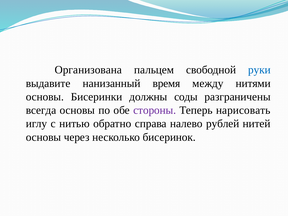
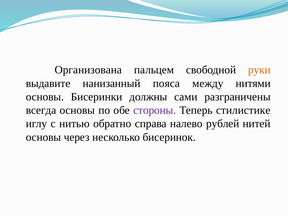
руки colour: blue -> orange
время: время -> пояса
соды: соды -> сами
нарисовать: нарисовать -> стилистике
